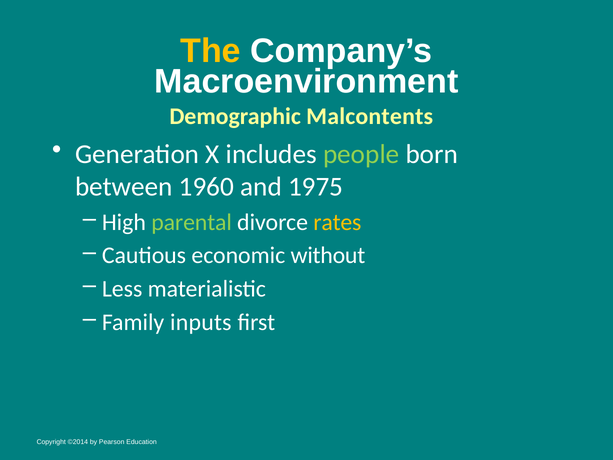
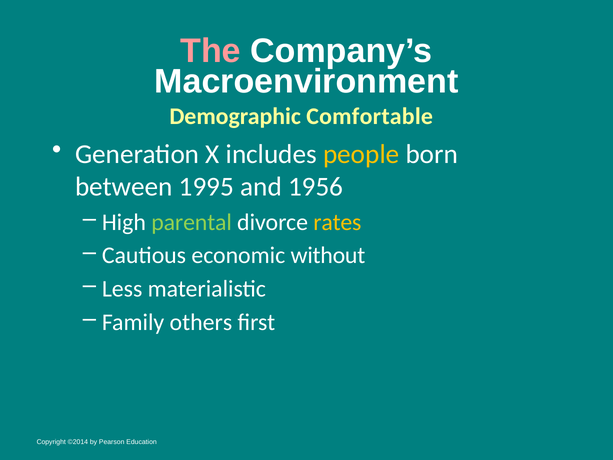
The colour: yellow -> pink
Malcontents: Malcontents -> Comfortable
people colour: light green -> yellow
1960: 1960 -> 1995
1975: 1975 -> 1956
inputs: inputs -> others
